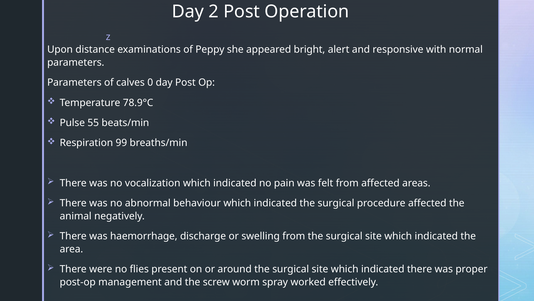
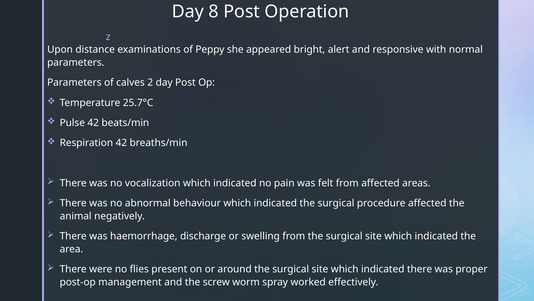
2: 2 -> 8
0: 0 -> 2
78.9°C: 78.9°C -> 25.7°C
Pulse 55: 55 -> 42
Respiration 99: 99 -> 42
